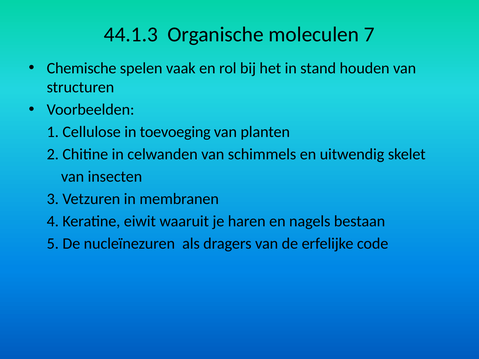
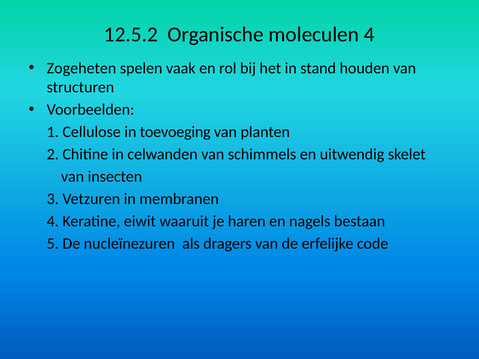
44.1.3: 44.1.3 -> 12.5.2
moleculen 7: 7 -> 4
Chemische: Chemische -> Zogeheten
